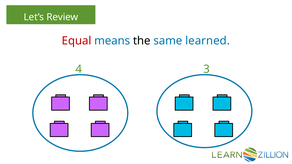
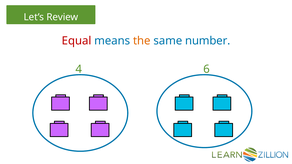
the colour: black -> orange
learned: learned -> number
3: 3 -> 6
